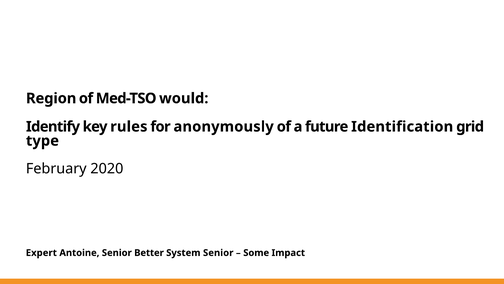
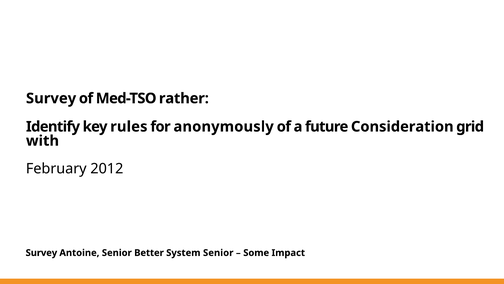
Region at (51, 98): Region -> Survey
would: would -> rather
Identification: Identification -> Consideration
type: type -> with
2020: 2020 -> 2012
Expert at (41, 252): Expert -> Survey
